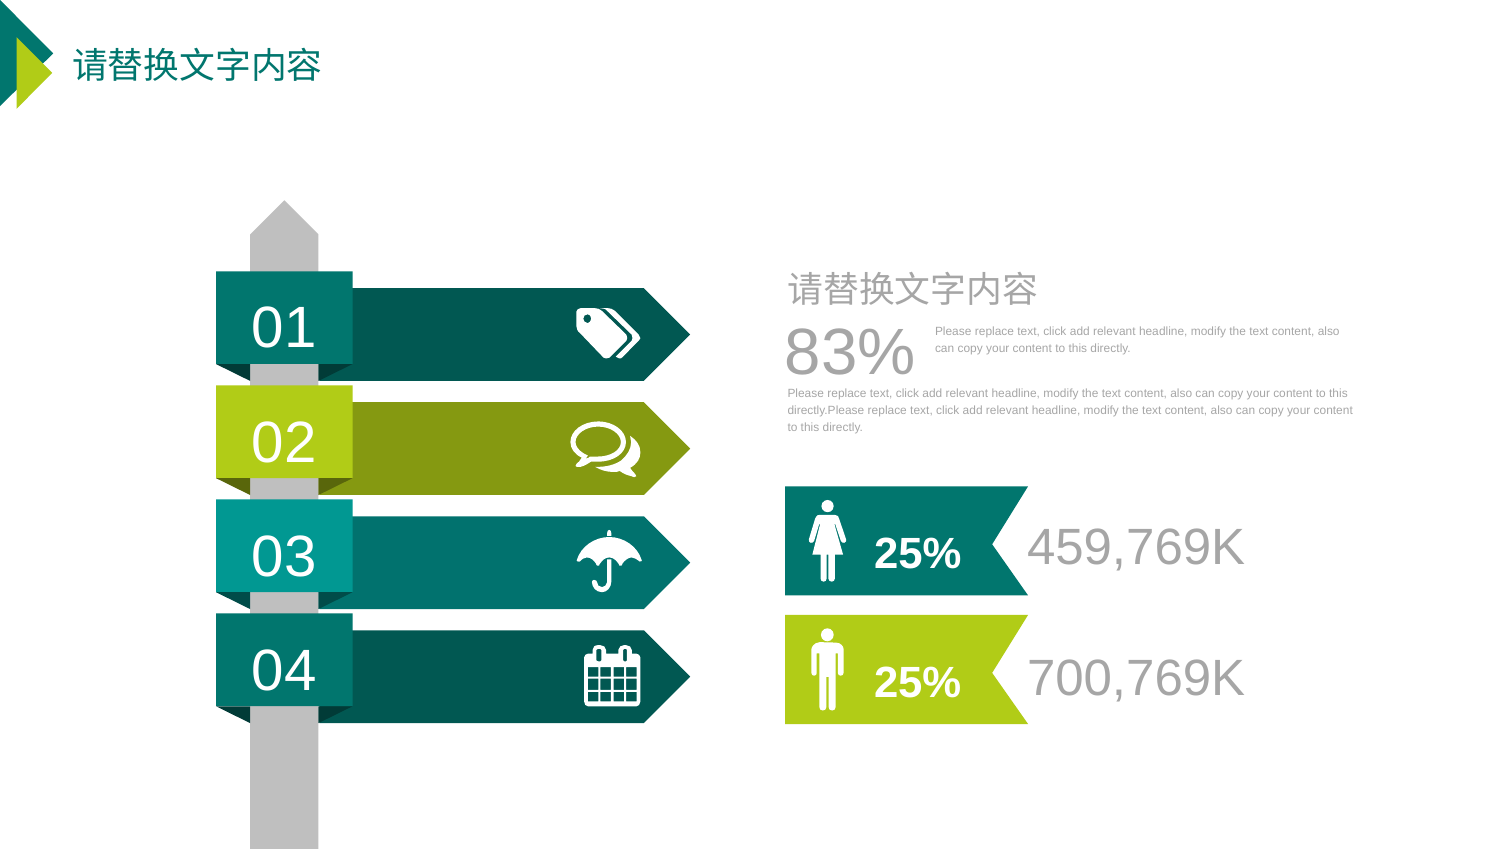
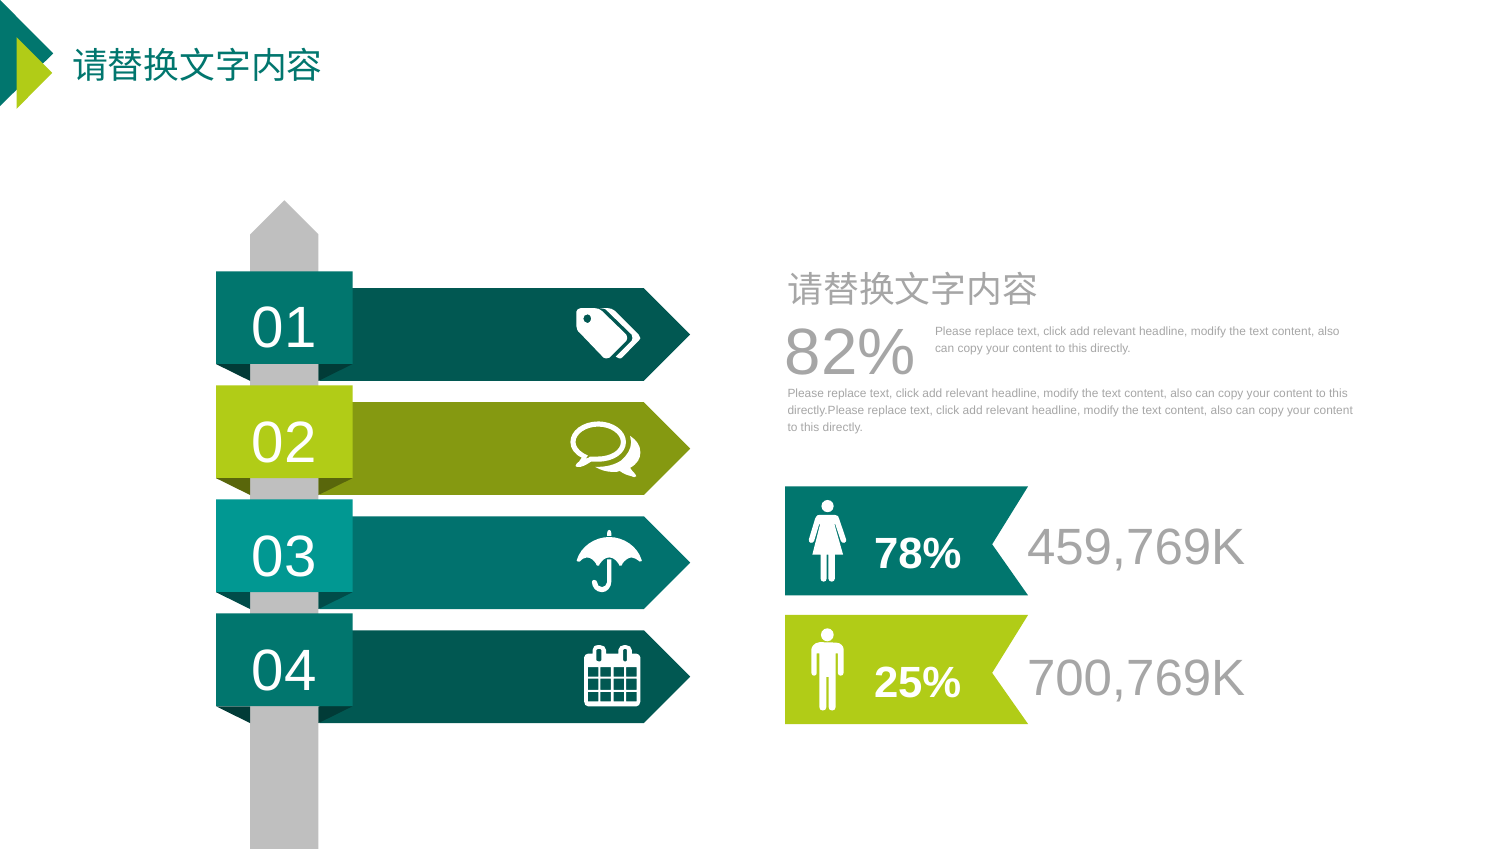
83%: 83% -> 82%
25% at (918, 554): 25% -> 78%
